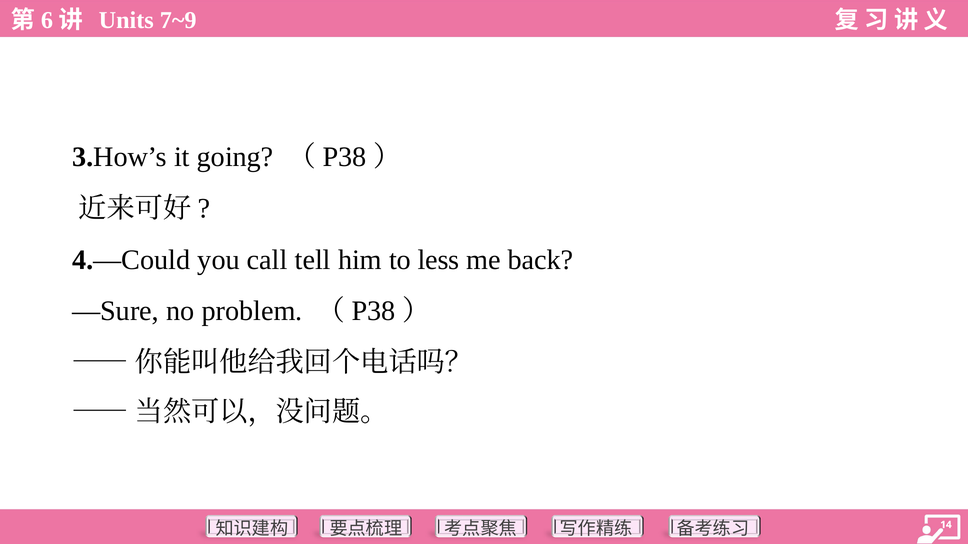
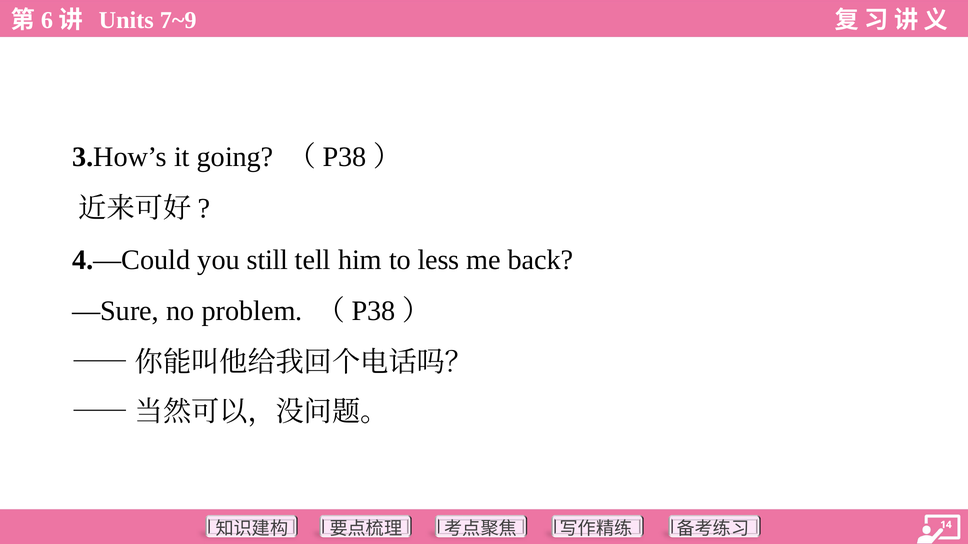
call: call -> still
